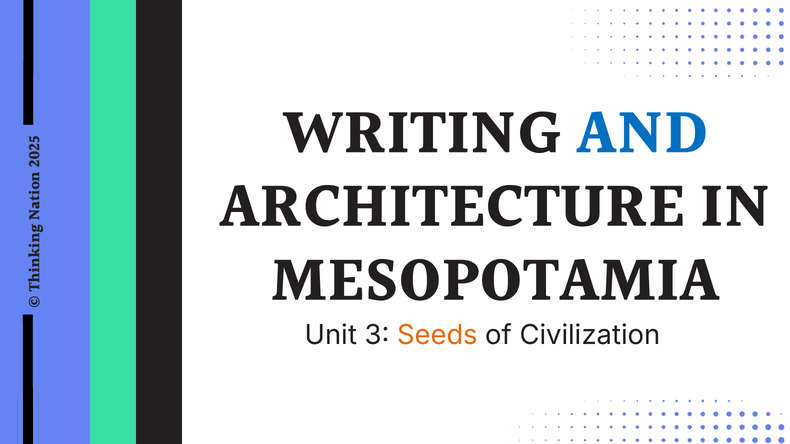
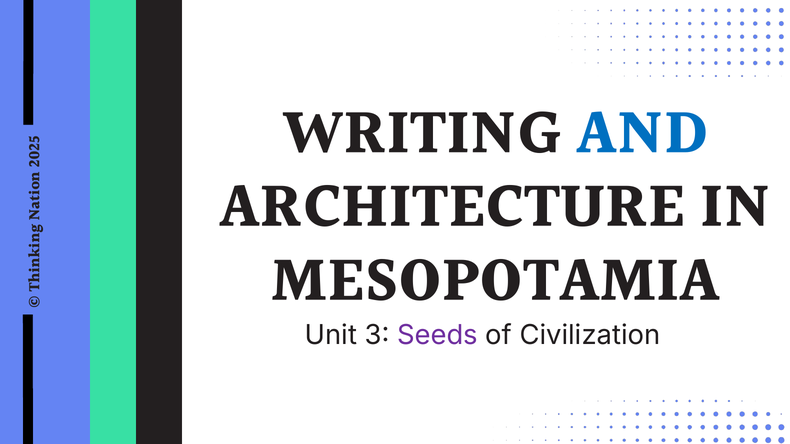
Seeds colour: orange -> purple
